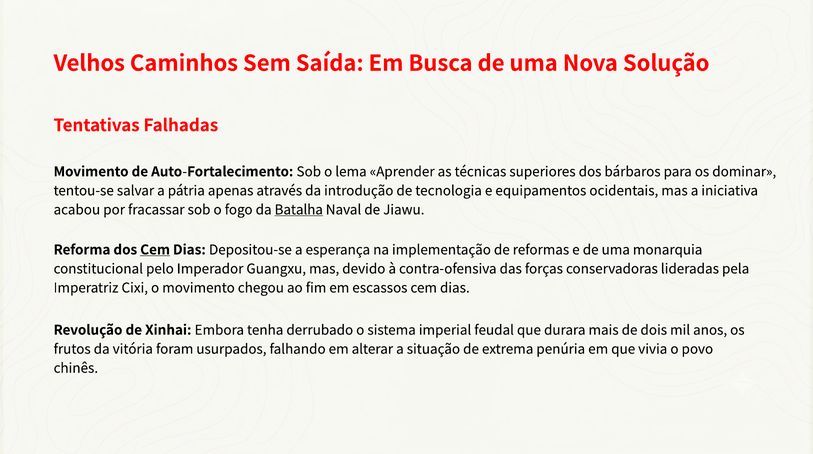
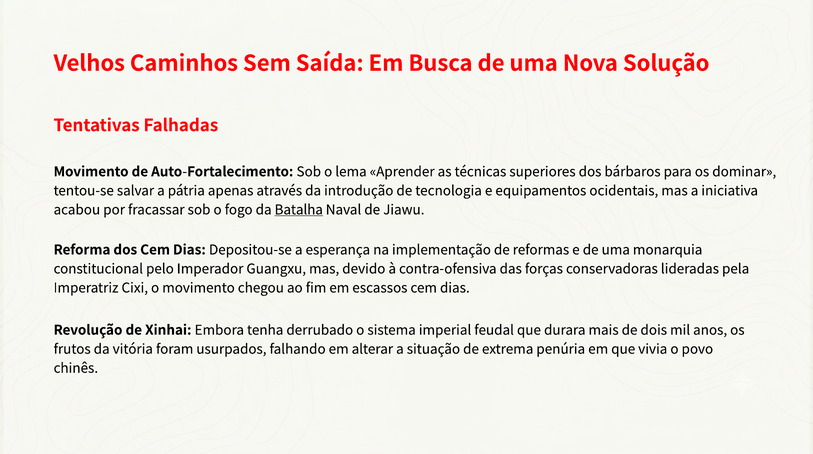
Cem at (155, 250) underline: present -> none
